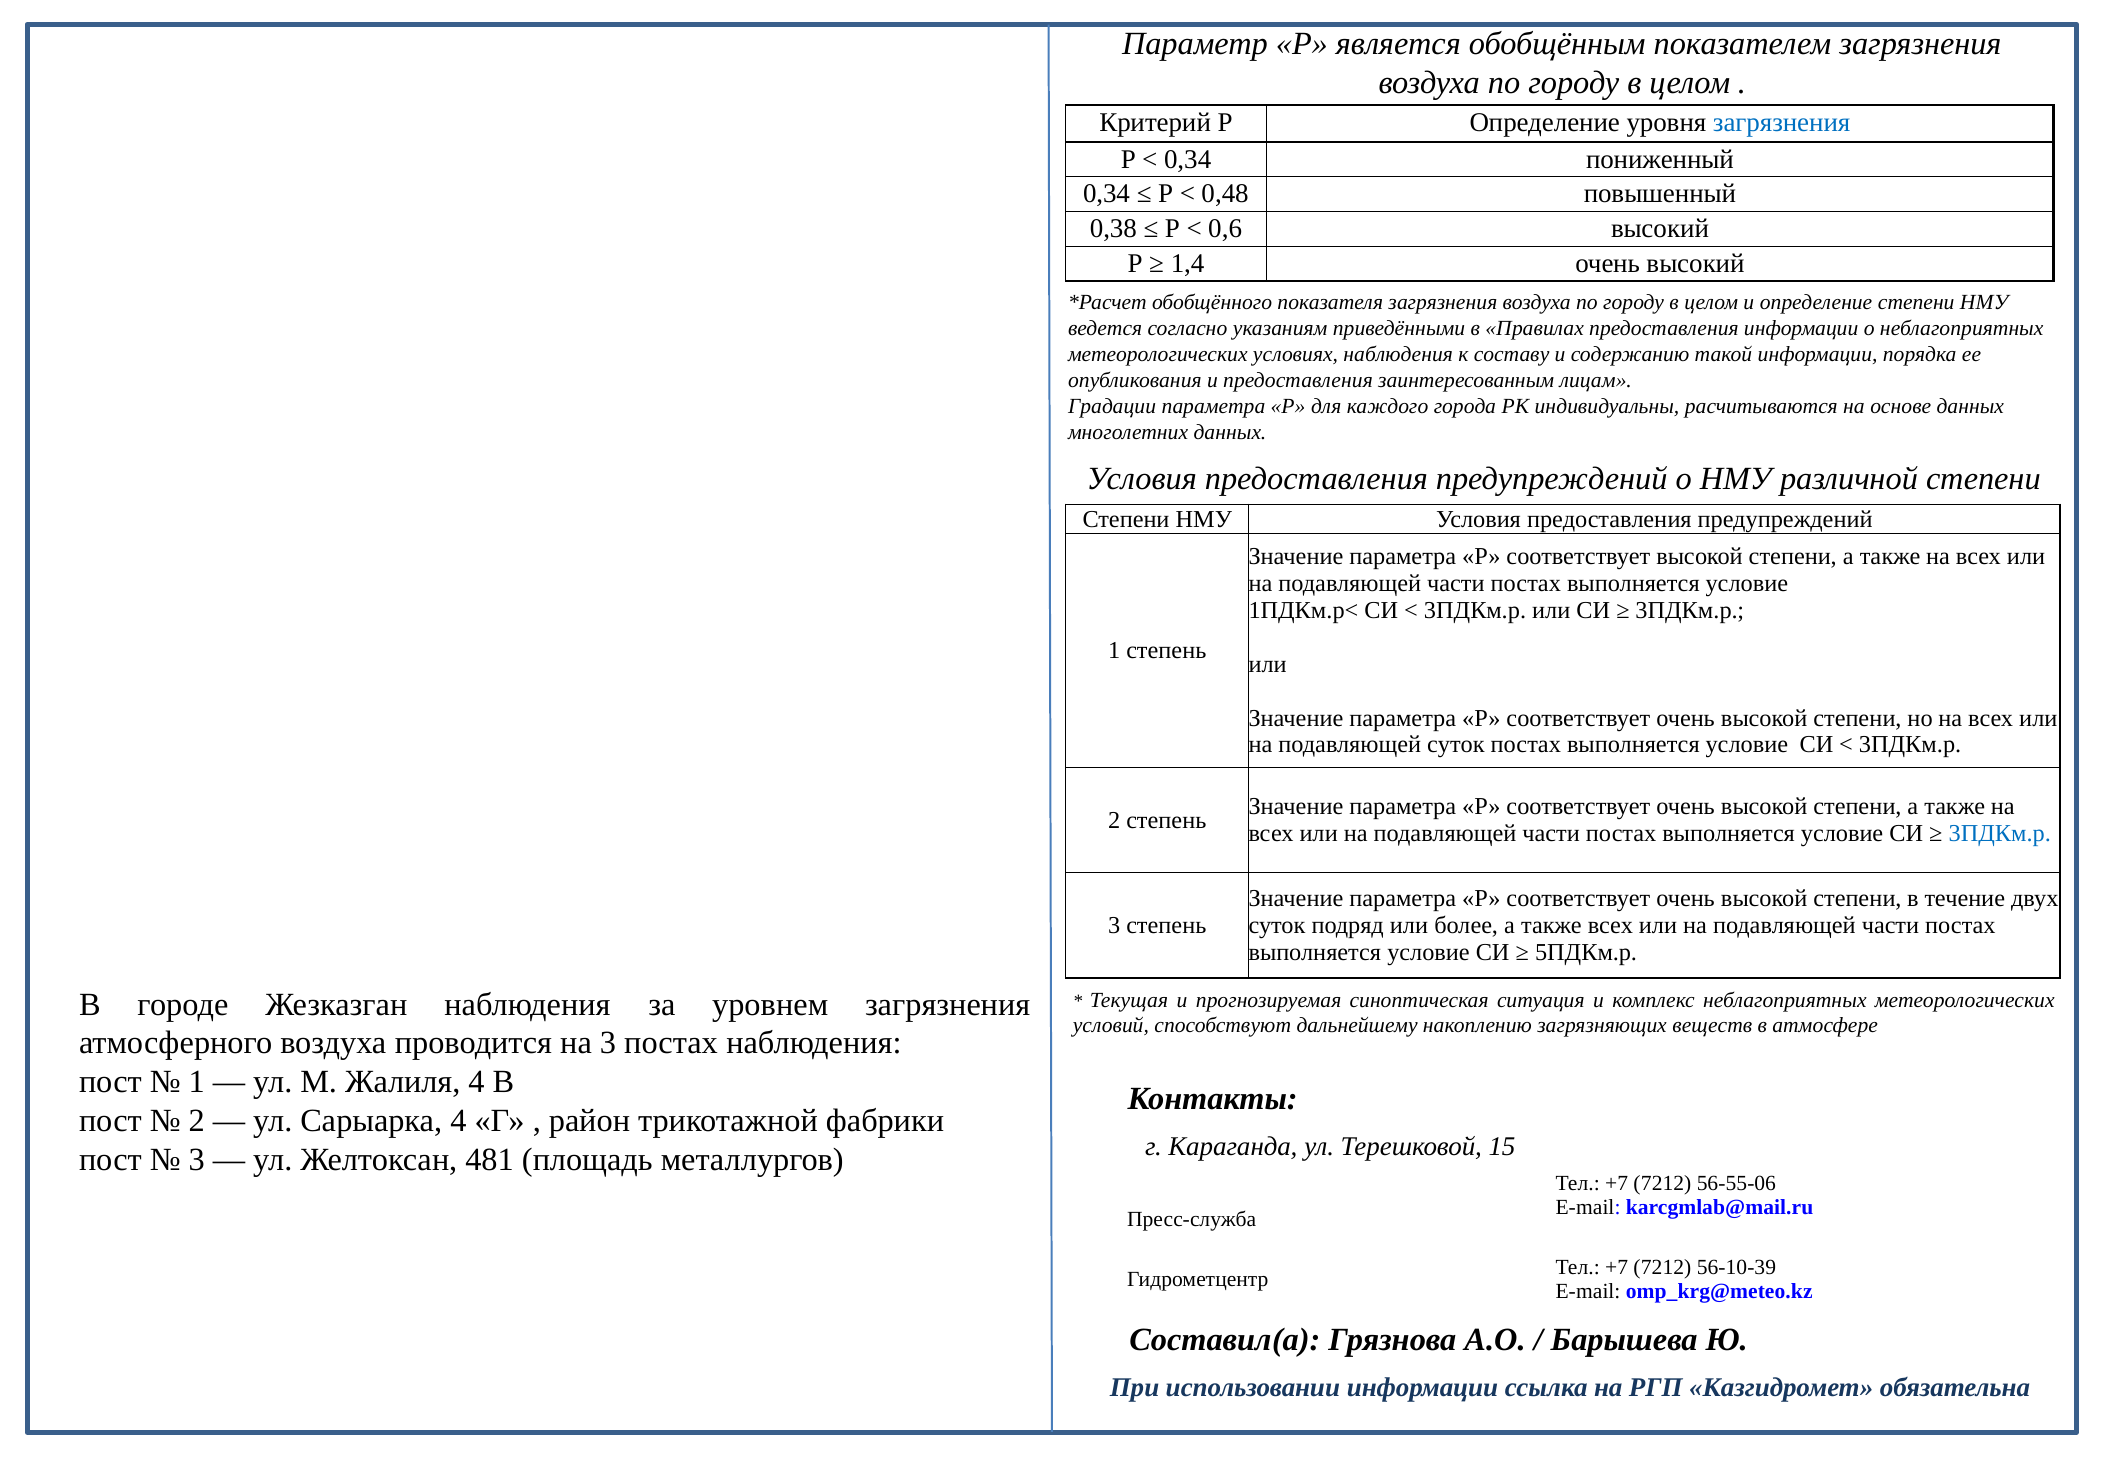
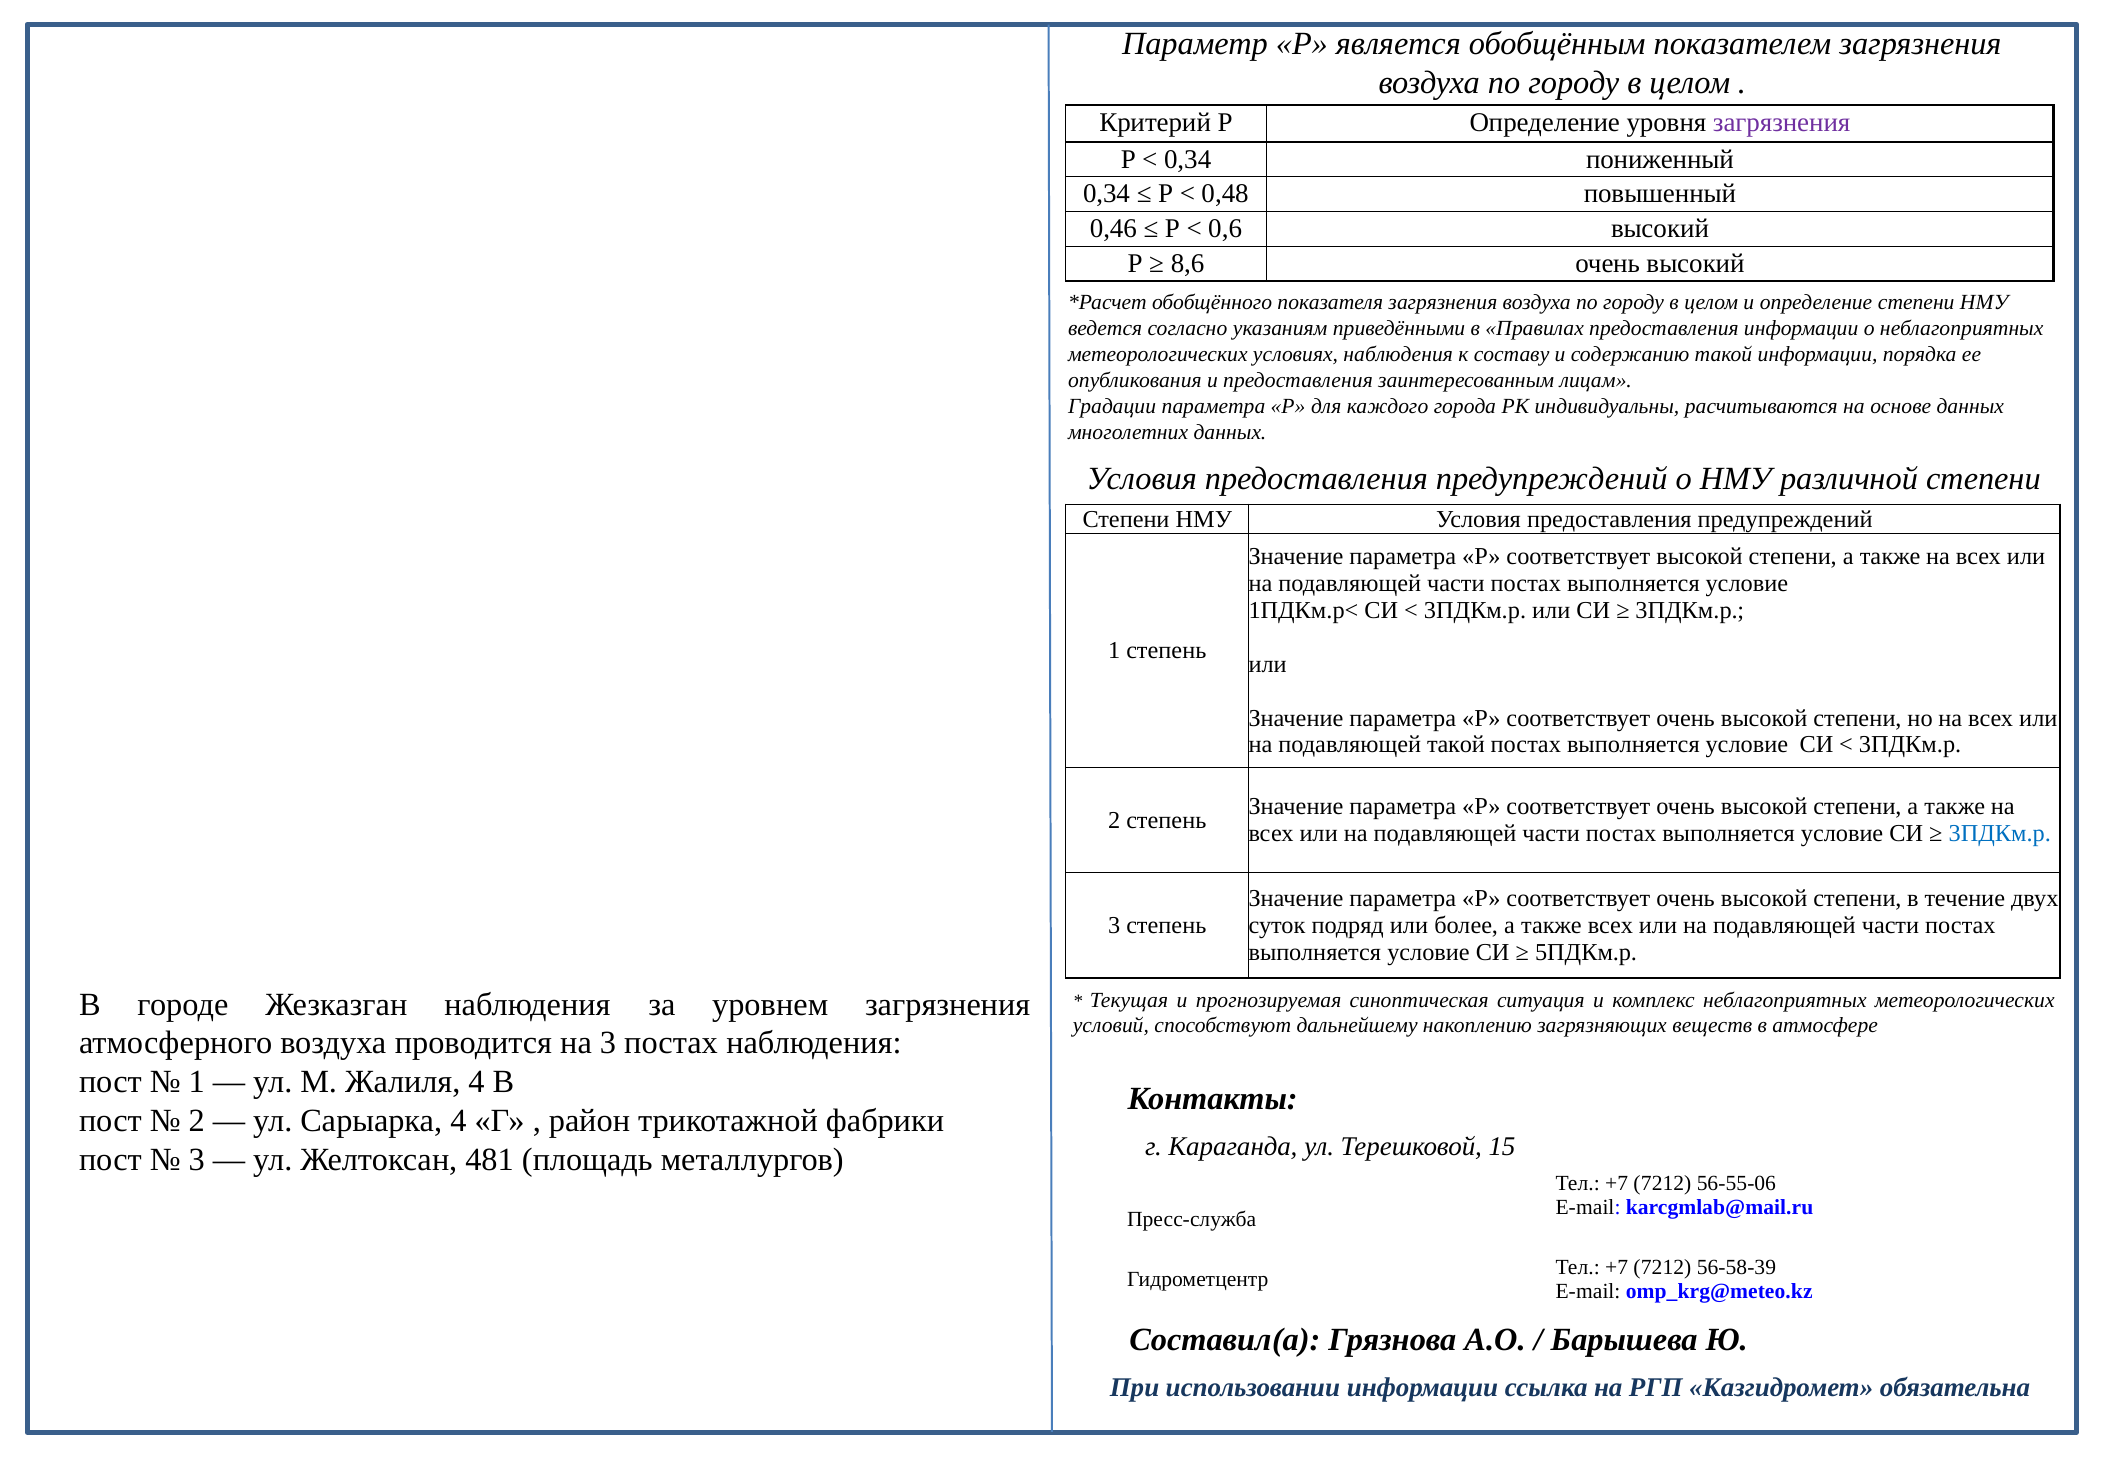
загрязнения at (1782, 122) colour: blue -> purple
0,38: 0,38 -> 0,46
1,4: 1,4 -> 8,6
подавляющей суток: суток -> такой
56-10-39: 56-10-39 -> 56-58-39
